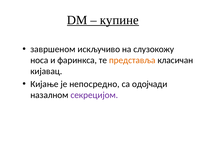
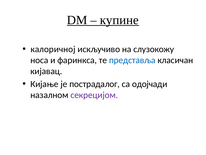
завршеном: завршеном -> калоричној
представља colour: orange -> blue
непосредно: непосредно -> пострадалог
